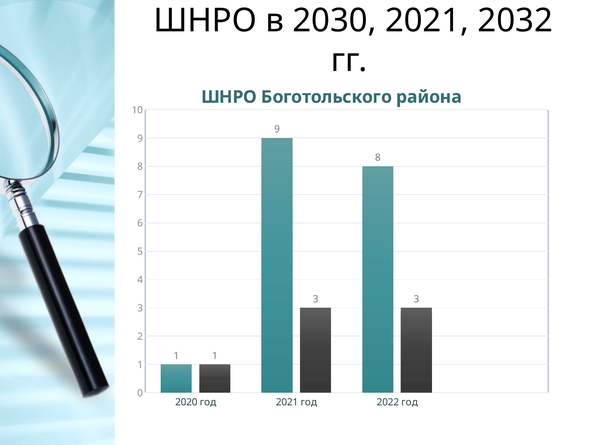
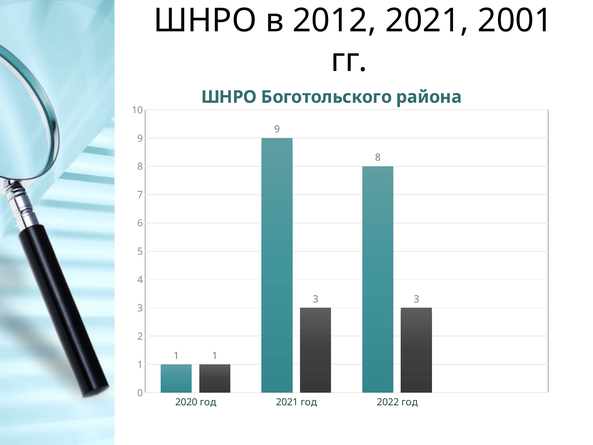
2030: 2030 -> 2012
2032: 2032 -> 2001
